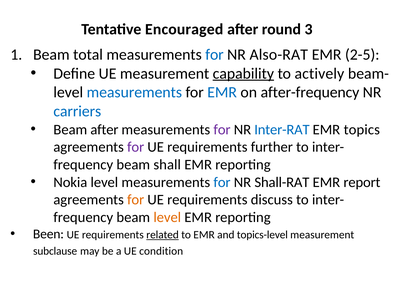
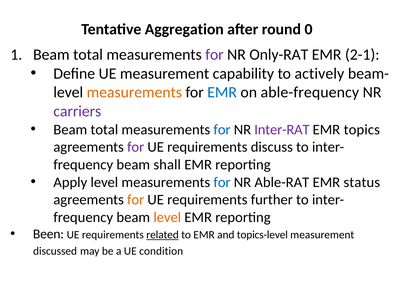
Encouraged: Encouraged -> Aggregation
3: 3 -> 0
for at (214, 55) colour: blue -> purple
Also-RAT: Also-RAT -> Only-RAT
2-5: 2-5 -> 2-1
capability underline: present -> none
measurements at (134, 92) colour: blue -> orange
after-frequency: after-frequency -> able-frequency
carriers colour: blue -> purple
after at (104, 129): after -> total
for at (222, 129) colour: purple -> blue
Inter-RAT colour: blue -> purple
further: further -> discuss
Nokia: Nokia -> Apply
Shall-RAT: Shall-RAT -> Able-RAT
report: report -> status
discuss: discuss -> further
subclause: subclause -> discussed
